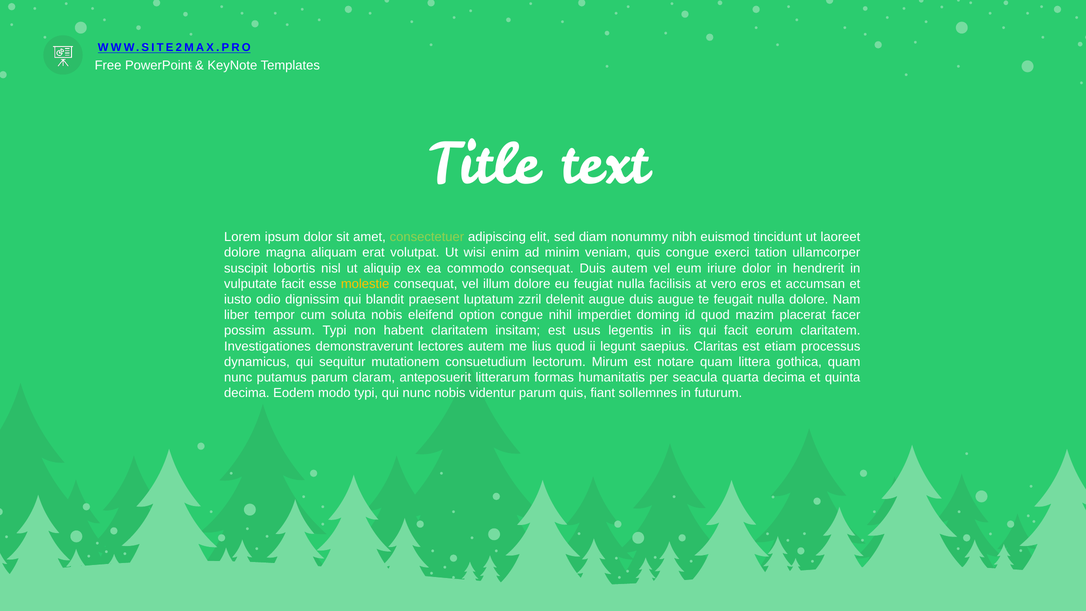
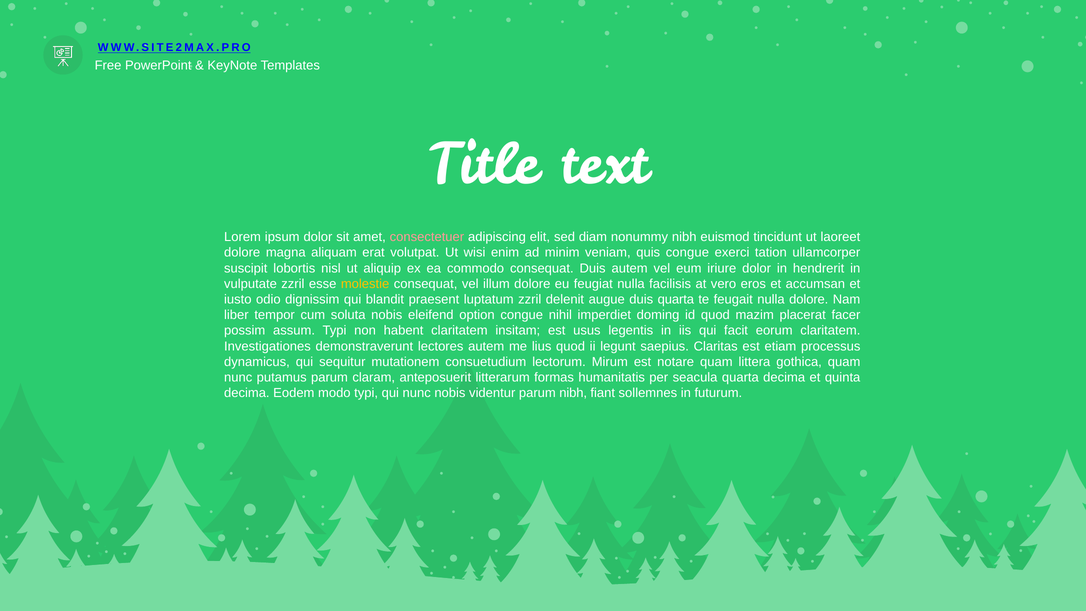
consectetuer colour: light green -> pink
vulputate facit: facit -> zzril
duis augue: augue -> quarta
parum quis: quis -> nibh
